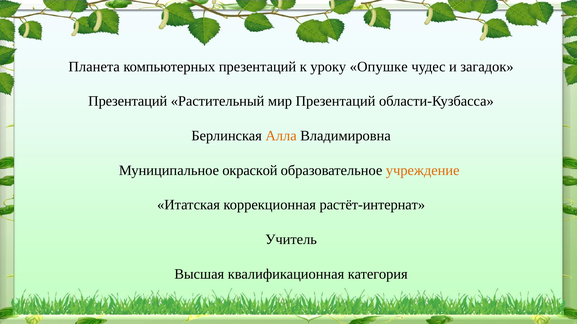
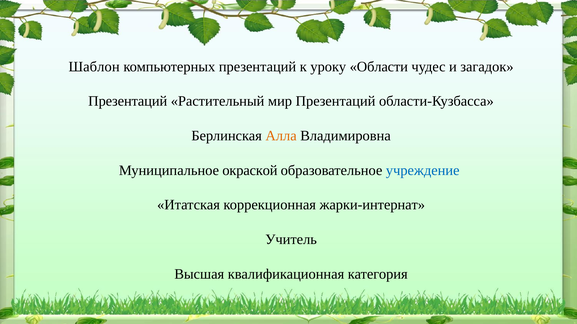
Планета: Планета -> Шаблон
Опушке: Опушке -> Области
учреждение colour: orange -> blue
растёт-интернат: растёт-интернат -> жарки-интернат
